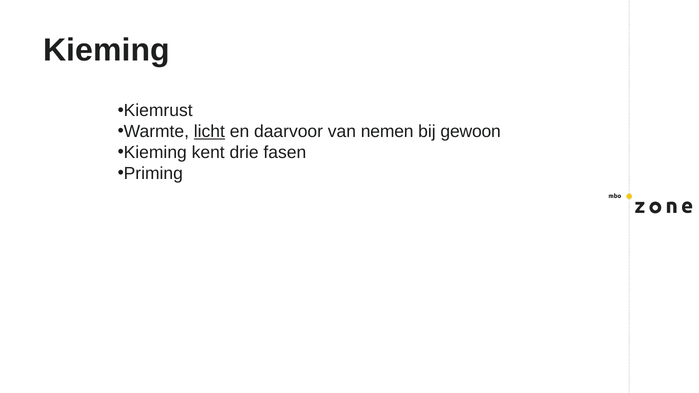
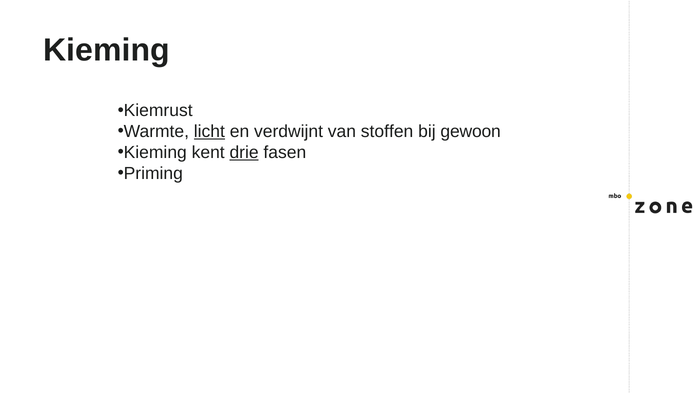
daarvoor: daarvoor -> verdwijnt
nemen: nemen -> stoffen
drie underline: none -> present
